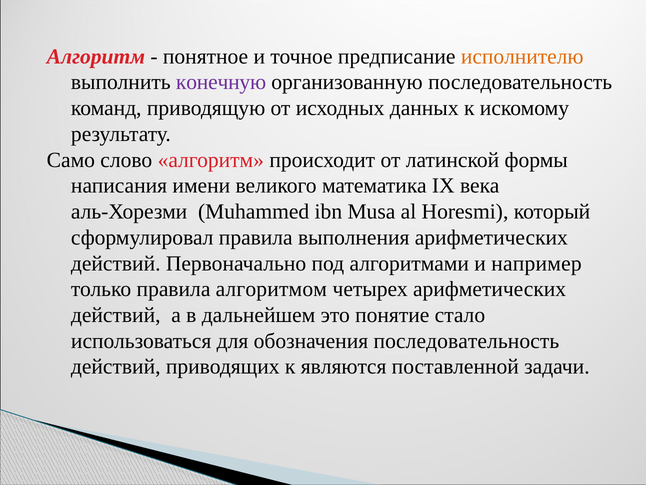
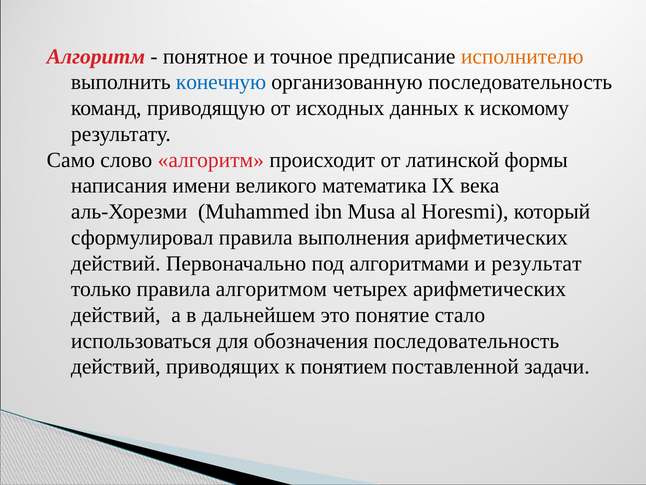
конечную colour: purple -> blue
например: например -> результат
являются: являются -> понятием
